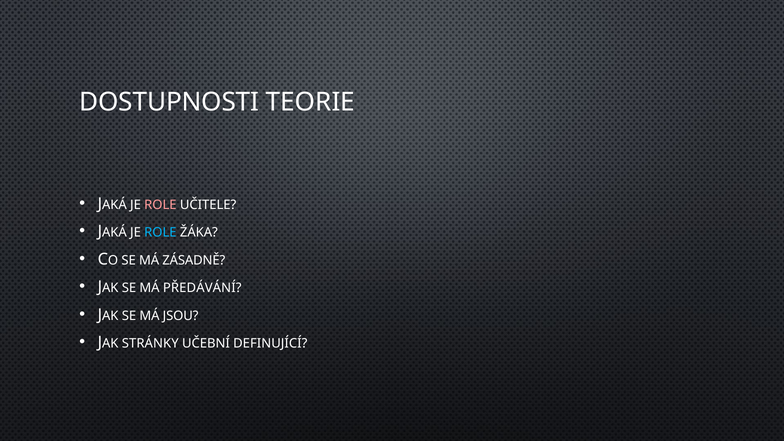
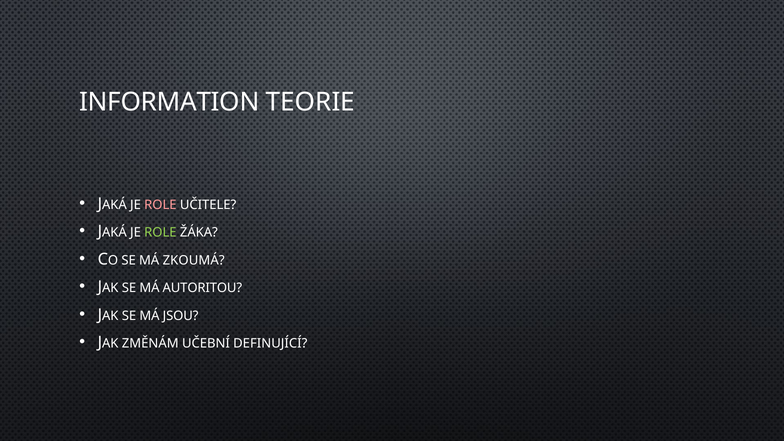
DOSTUPNOSTI: DOSTUPNOSTI -> INFORMATION
ROLE at (160, 232) colour: light blue -> light green
ZÁSADNĚ: ZÁSADNĚ -> ZKOUMÁ
PŘEDÁVÁNÍ: PŘEDÁVÁNÍ -> AUTORITOU
STRÁNKY: STRÁNKY -> ZMĚNÁM
